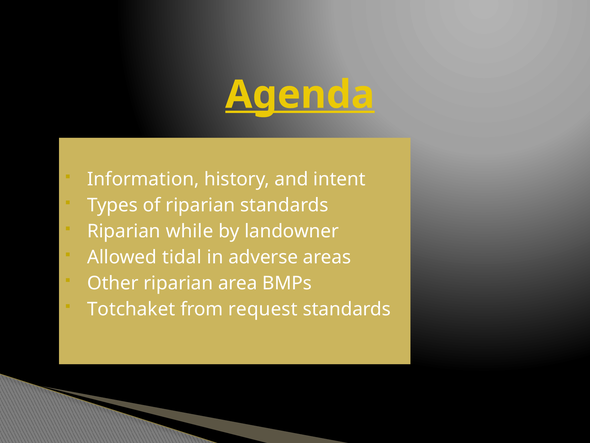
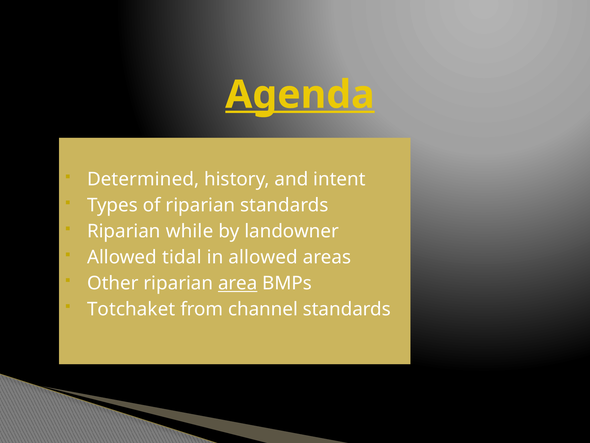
Information: Information -> Determined
in adverse: adverse -> allowed
area underline: none -> present
request: request -> channel
